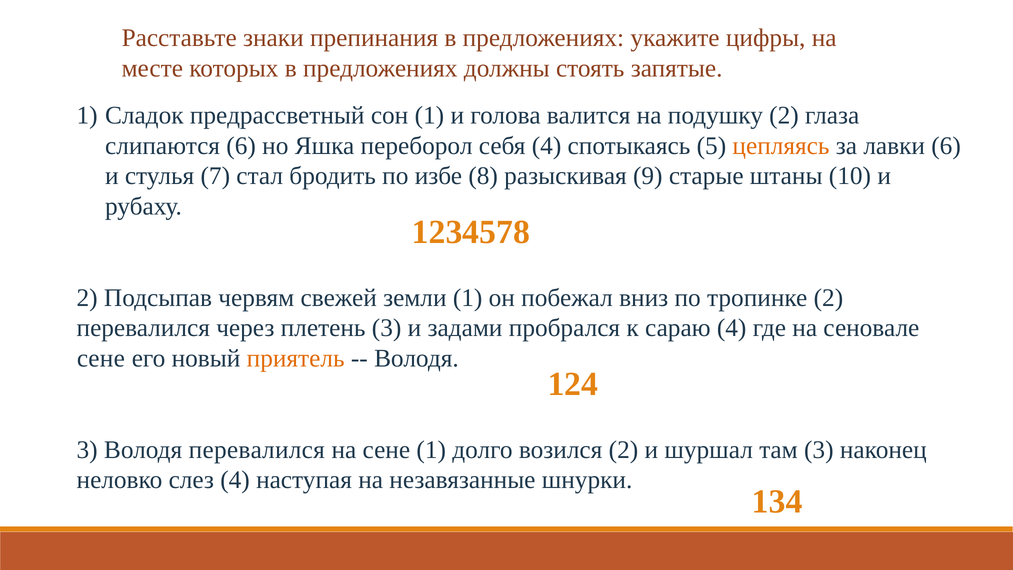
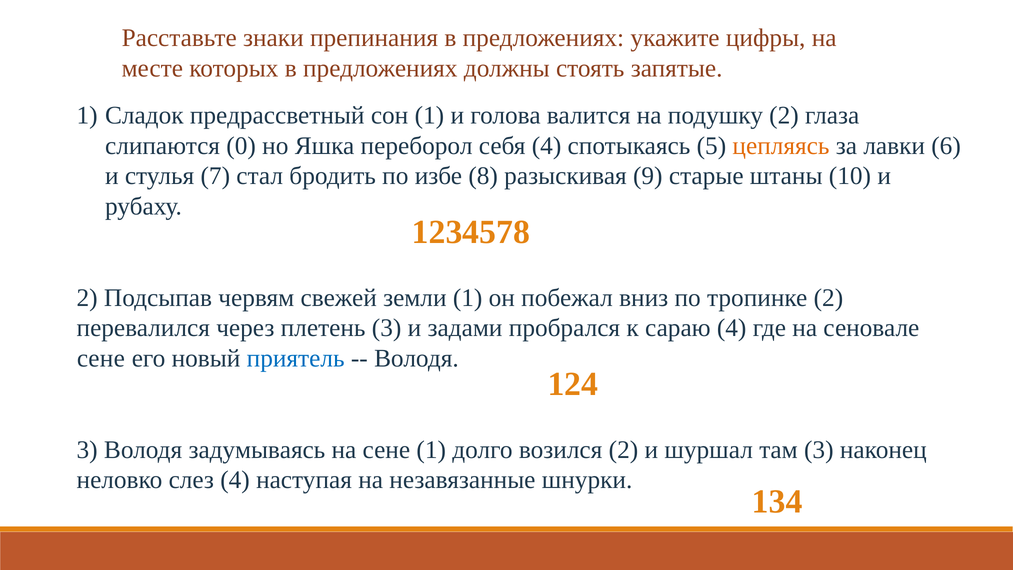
слипаются 6: 6 -> 0
приятель colour: orange -> blue
Володя перевалился: перевалился -> задумываясь
